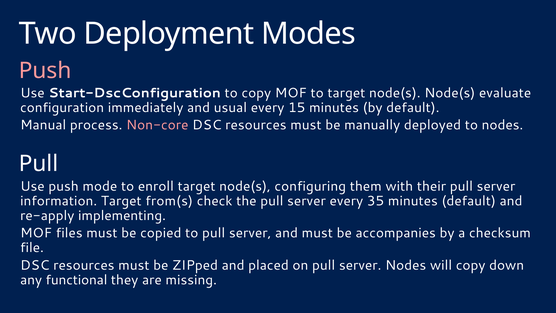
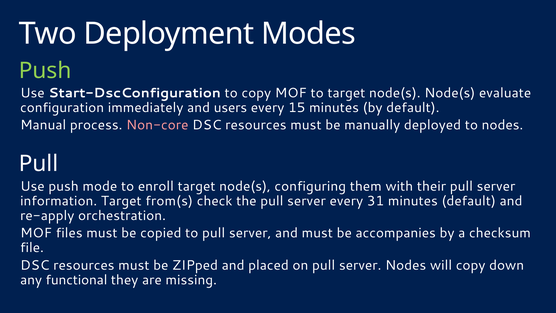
Push at (45, 70) colour: pink -> light green
usual: usual -> users
35: 35 -> 31
implementing: implementing -> orchestration
